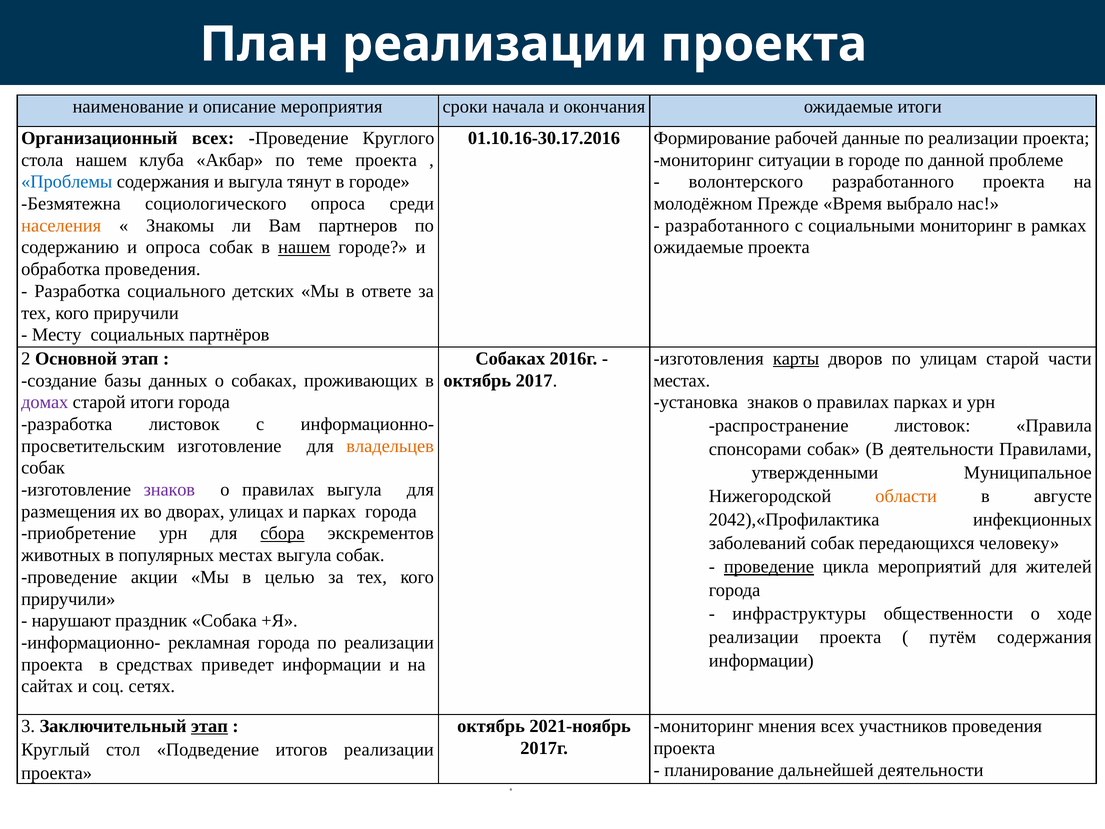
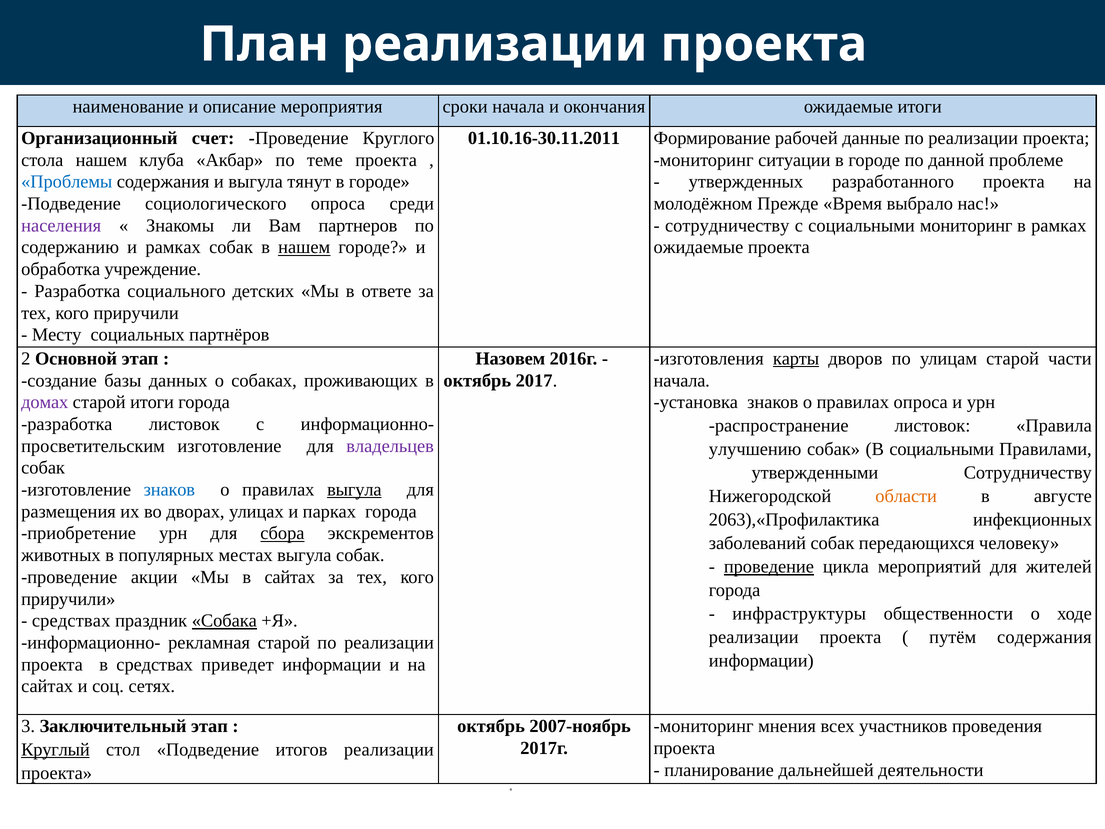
Организационный всех: всех -> счет
01.10.16-30.17.2016: 01.10.16-30.17.2016 -> 01.10.16-30.11.2011
волонтерского: волонтерского -> утвержденных
Безмятежна at (71, 204): Безмятежна -> Подведение
населения colour: orange -> purple
разработанного at (727, 225): разработанного -> сотрудничеству
и опроса: опроса -> рамках
обработка проведения: проведения -> учреждение
Собаках at (510, 359): Собаках -> Назовем
местах at (682, 380): местах -> начала
правилах парках: парках -> опроса
владельцев colour: orange -> purple
спонсорами: спонсорами -> улучшению
В деятельности: деятельности -> социальными
утвержденными Муниципальное: Муниципальное -> Сотрудничеству
знаков at (169, 490) colour: purple -> blue
выгула at (354, 490) underline: none -> present
2042),«Профилактика: 2042),«Профилактика -> 2063),«Профилактика
в целью: целью -> сайтах
нарушают at (71, 621): нарушают -> средствах
Собака underline: none -> present
рекламная города: города -> старой
этап at (209, 726) underline: present -> none
2021-ноябрь: 2021-ноябрь -> 2007-ноябрь
Круглый underline: none -> present
